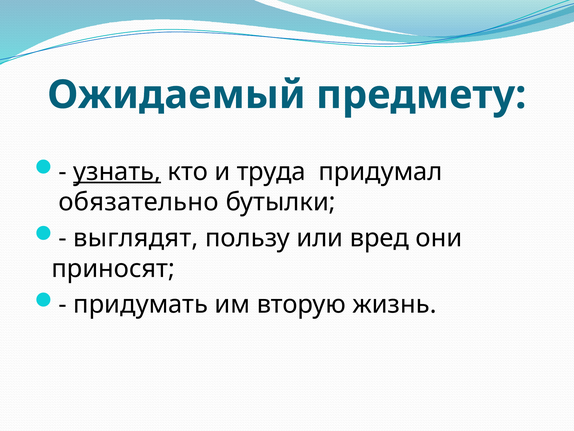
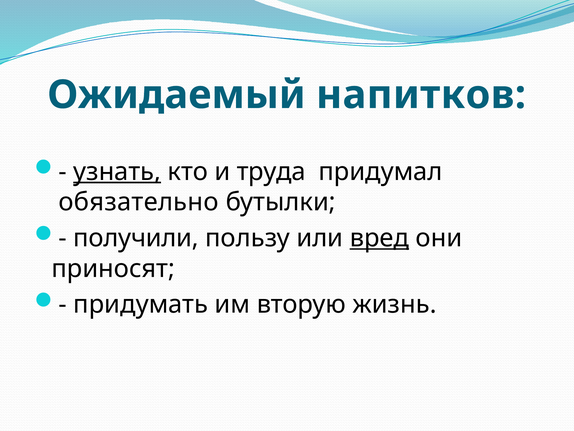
предмету: предмету -> напитков
выглядят: выглядят -> получили
вред underline: none -> present
